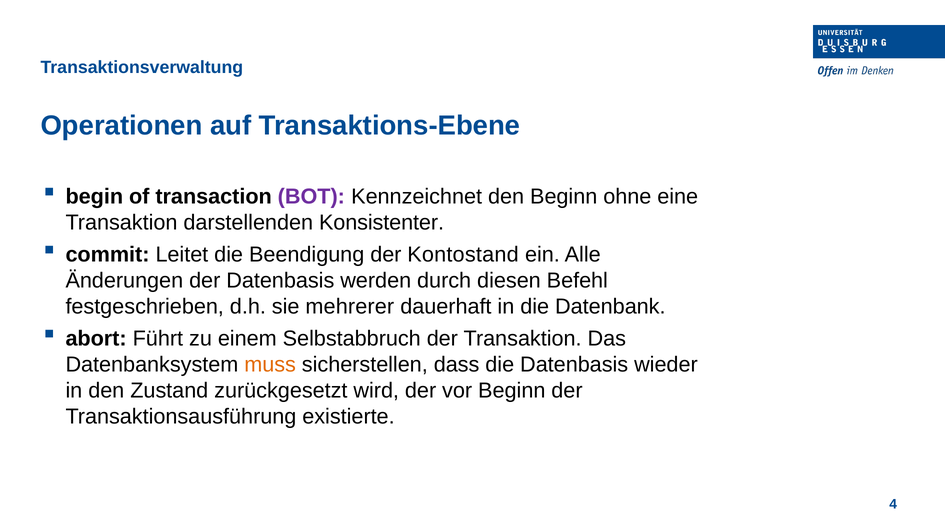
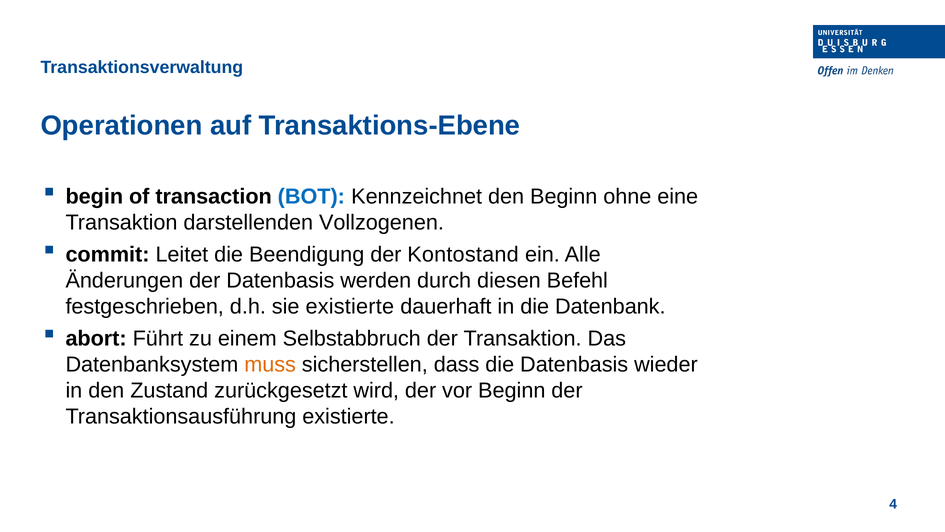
BOT colour: purple -> blue
Konsistenter: Konsistenter -> Vollzogenen
sie mehrerer: mehrerer -> existierte
